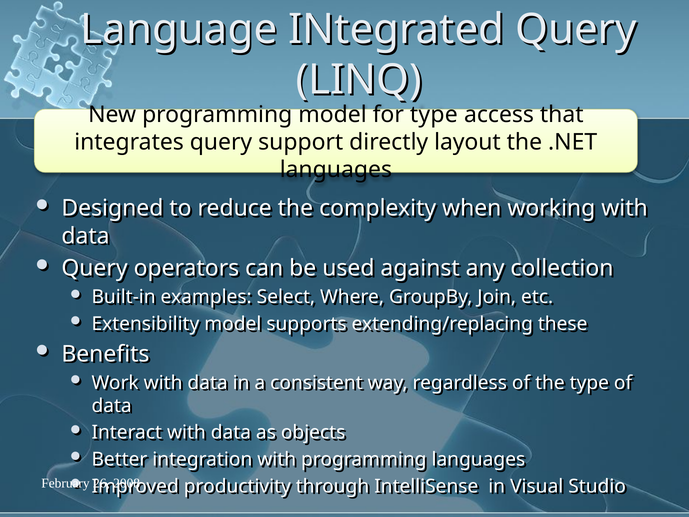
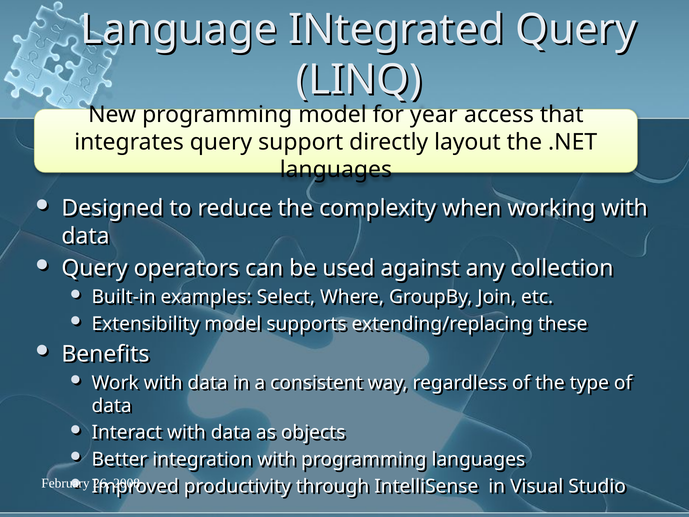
for type: type -> year
